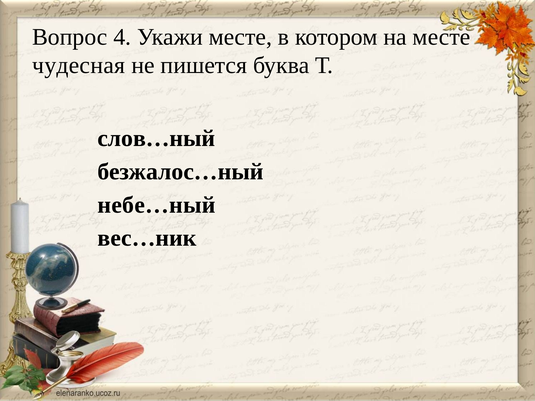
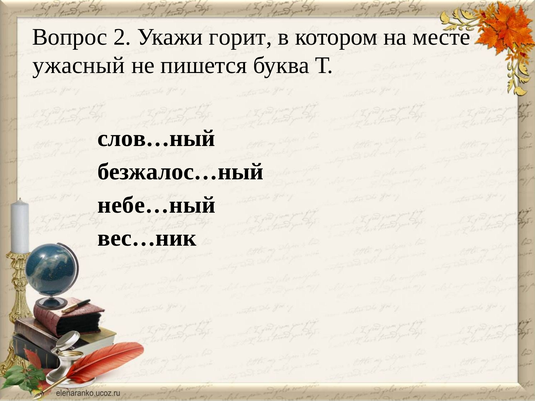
4: 4 -> 2
Укажи месте: месте -> горит
чудесная: чудесная -> ужасный
